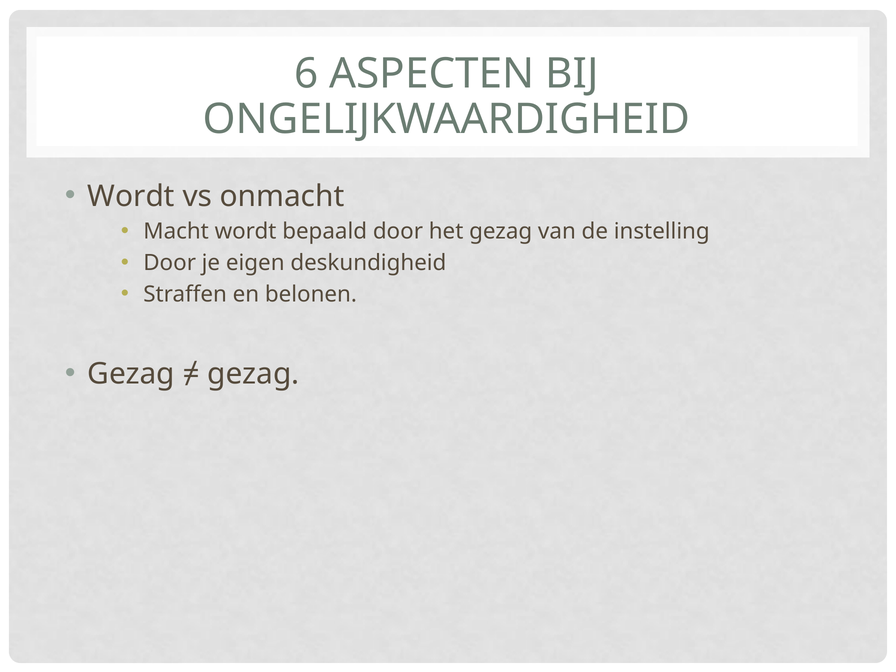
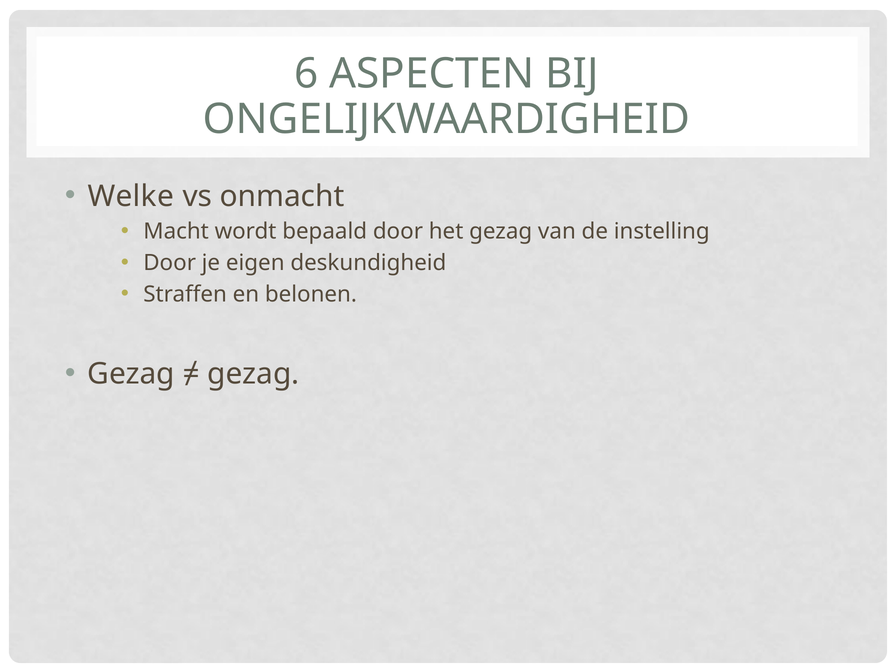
Wordt at (131, 196): Wordt -> Welke
